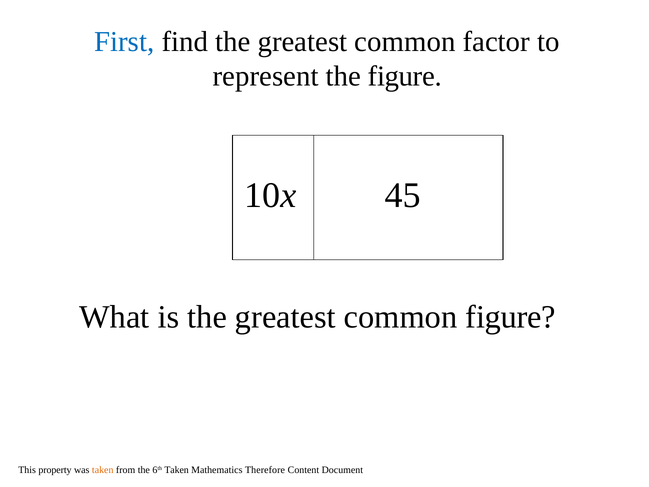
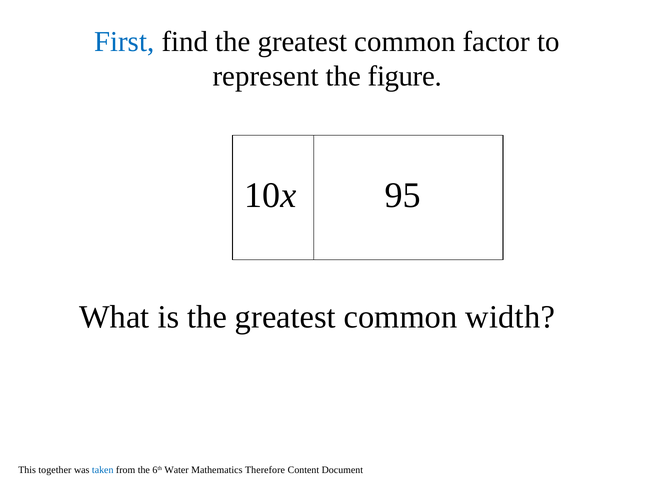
45: 45 -> 95
common figure: figure -> width
property: property -> together
taken at (103, 470) colour: orange -> blue
6th Taken: Taken -> Water
